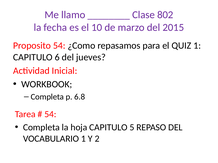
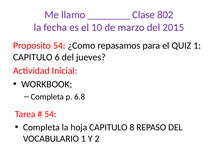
5: 5 -> 8
